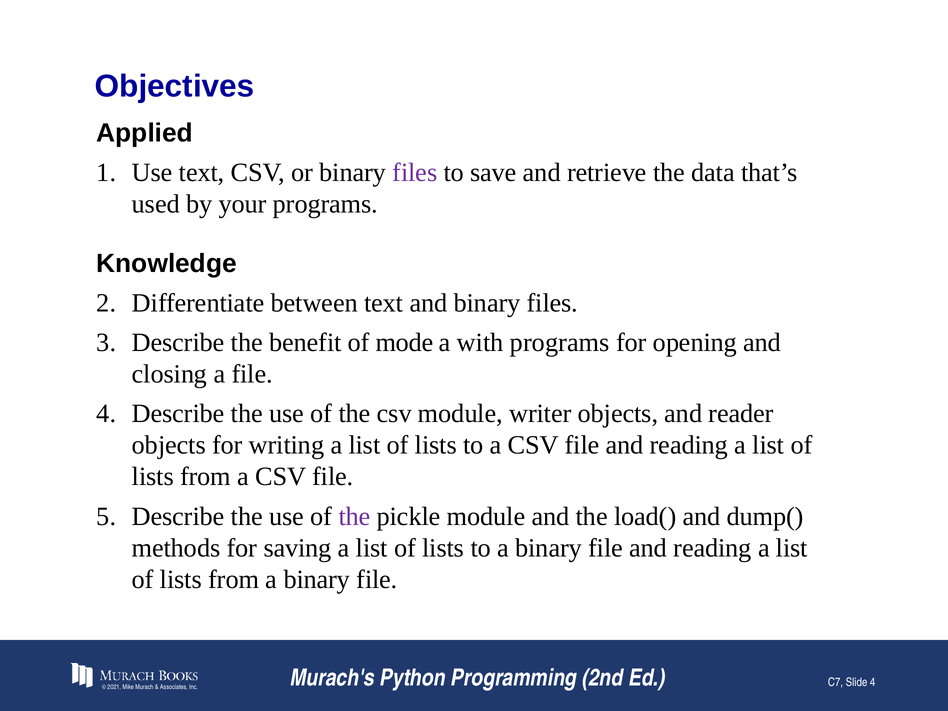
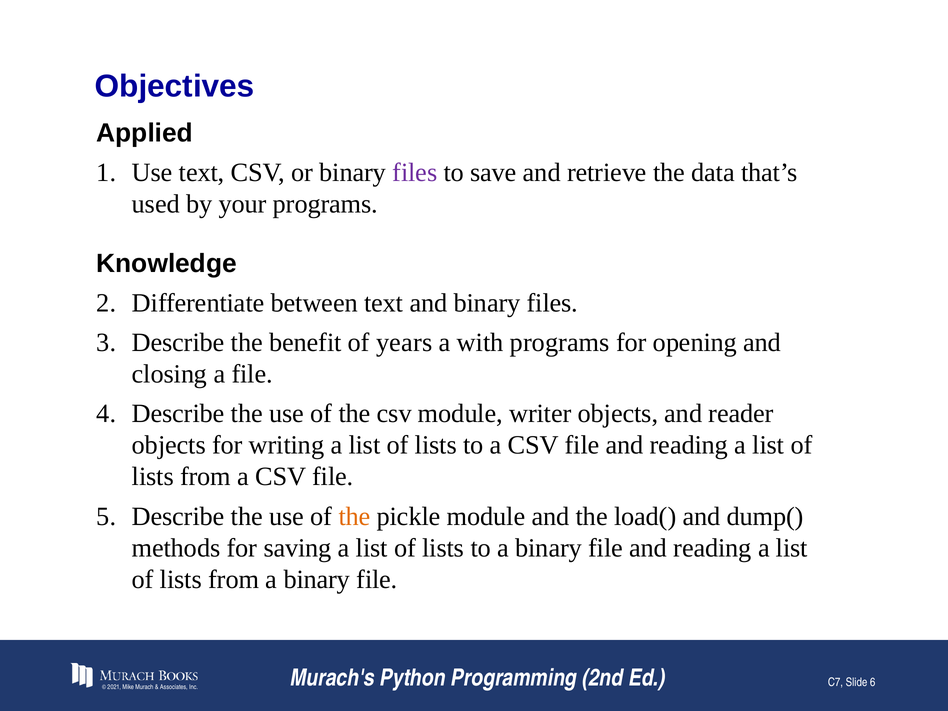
mode: mode -> years
the at (355, 516) colour: purple -> orange
Slide 4: 4 -> 6
